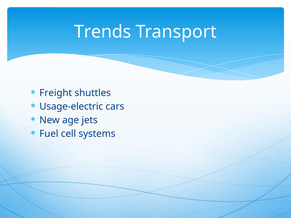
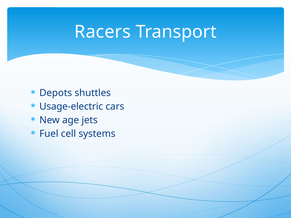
Trends: Trends -> Racers
Freight: Freight -> Depots
